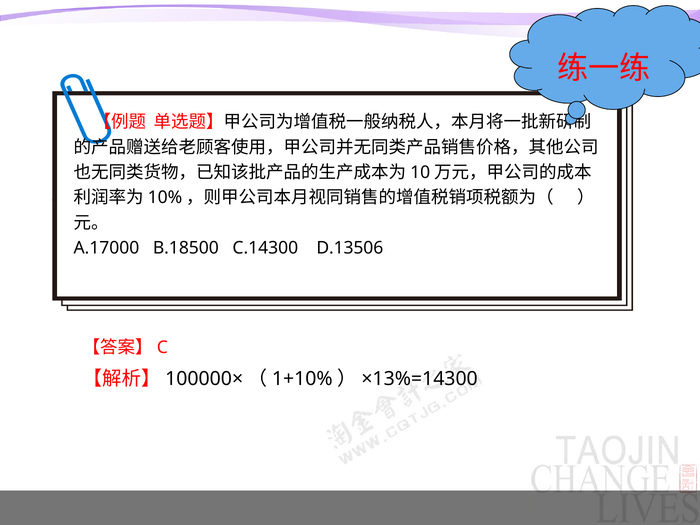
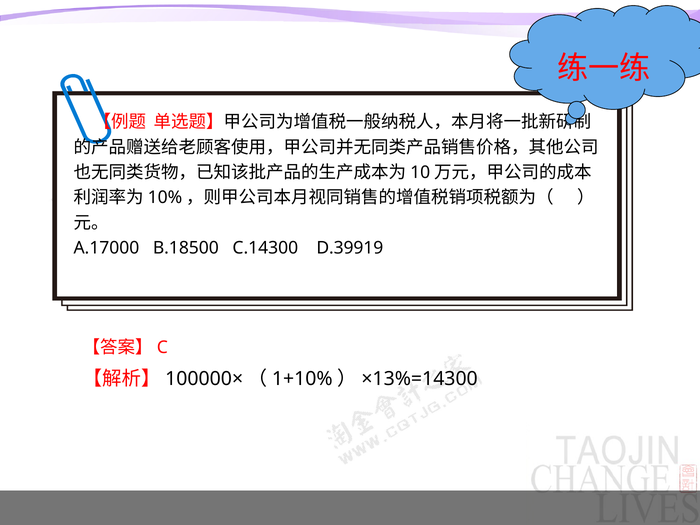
D.13506: D.13506 -> D.39919
